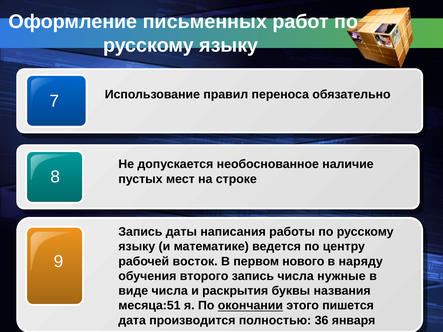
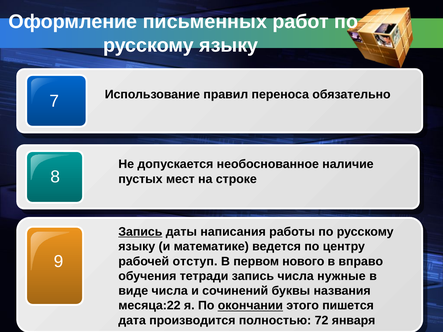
Запись at (140, 232) underline: none -> present
восток: восток -> отступ
наряду: наряду -> вправо
второго: второго -> тетради
раскрытия: раскрытия -> сочинений
месяца:51: месяца:51 -> месяца:22
36: 36 -> 72
